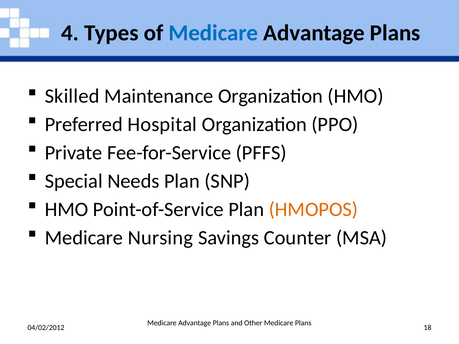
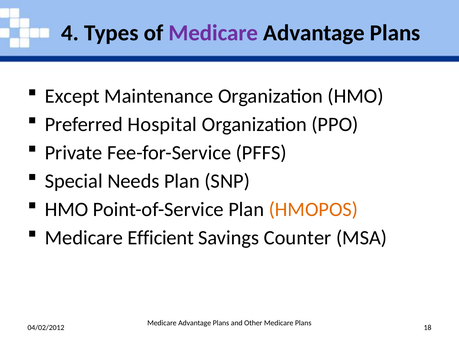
Medicare at (213, 33) colour: blue -> purple
Skilled: Skilled -> Except
Nursing: Nursing -> Efficient
